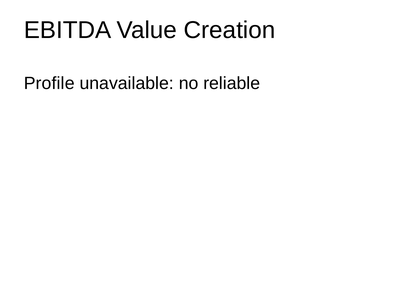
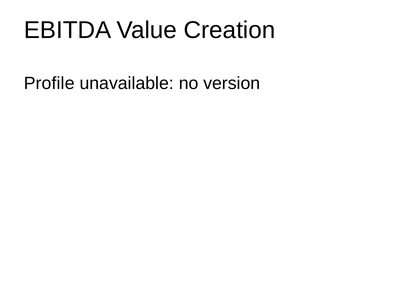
reliable: reliable -> version
